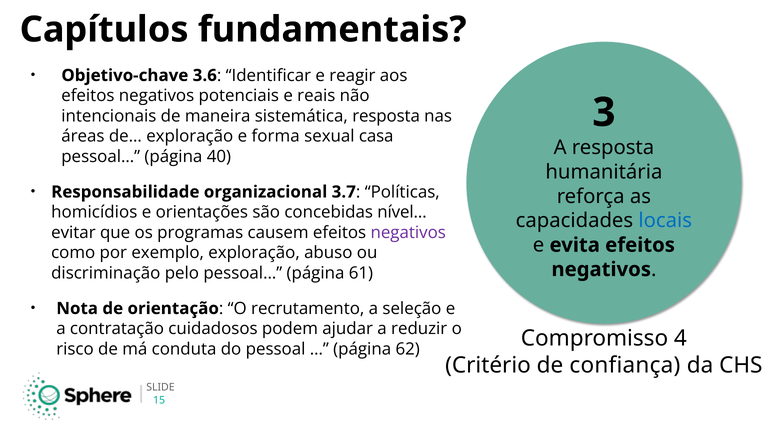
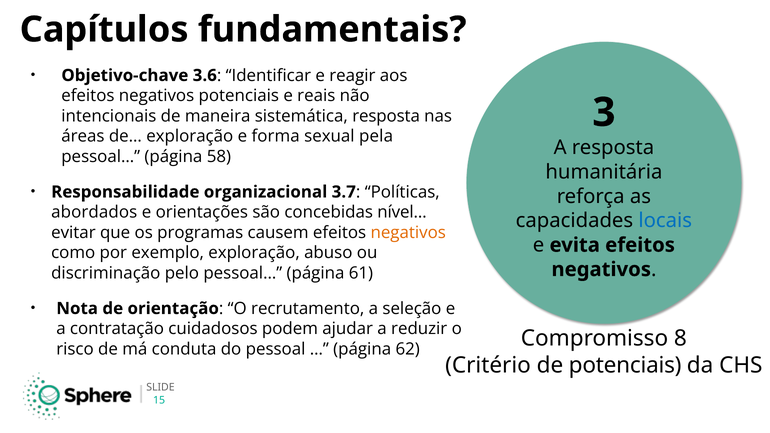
casa: casa -> pela
40: 40 -> 58
homicídios: homicídios -> abordados
negativos at (408, 233) colour: purple -> orange
4: 4 -> 8
de confiança: confiança -> potenciais
